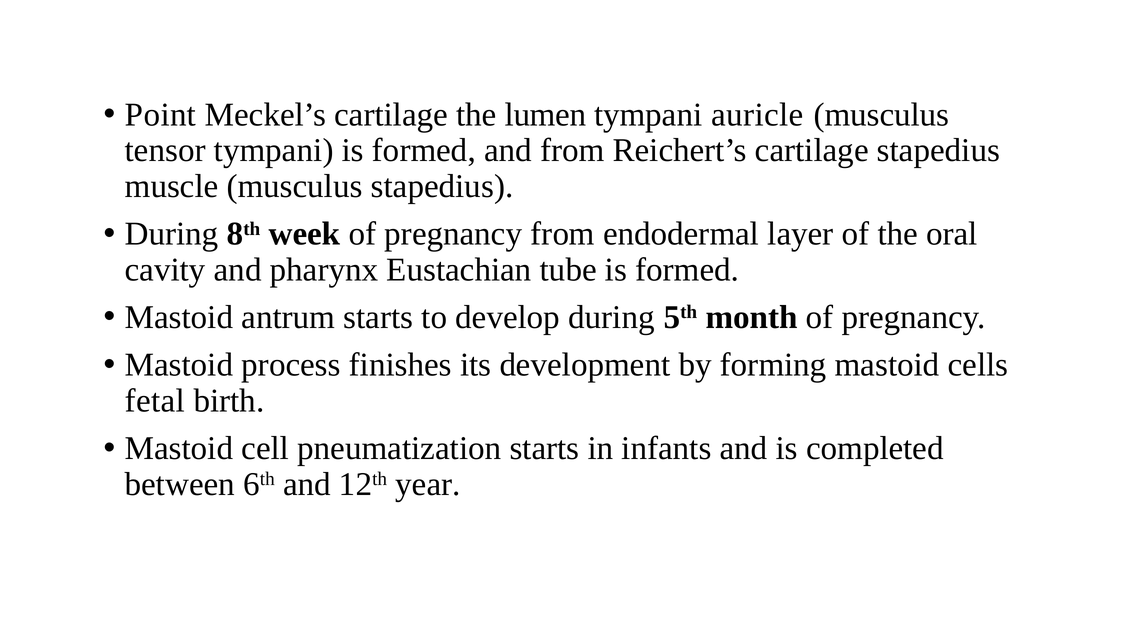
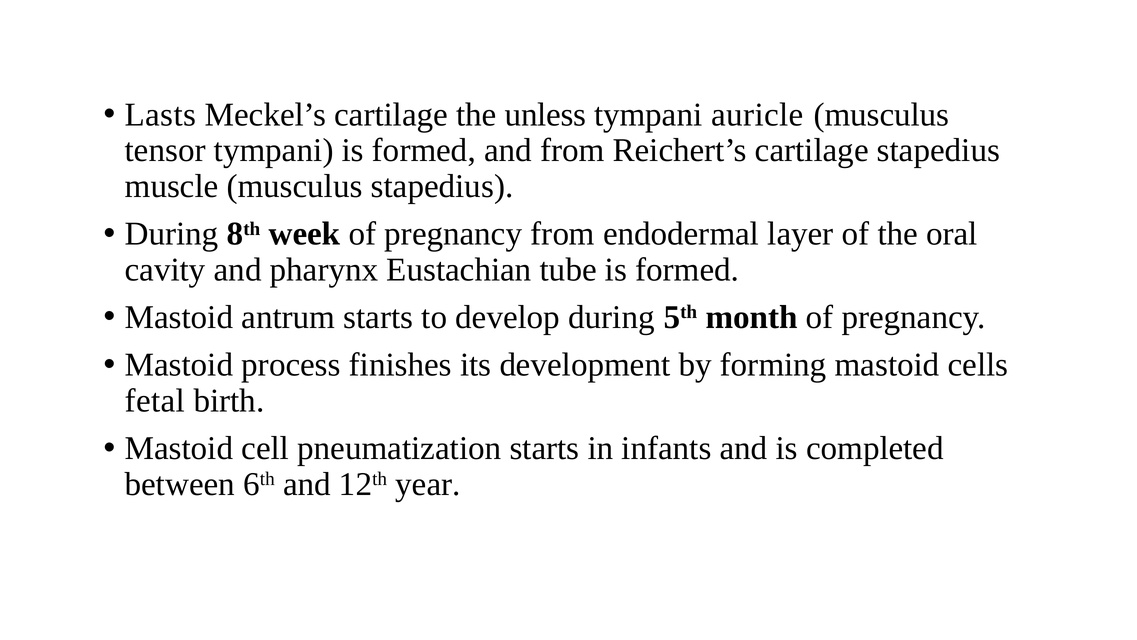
Point: Point -> Lasts
lumen: lumen -> unless
